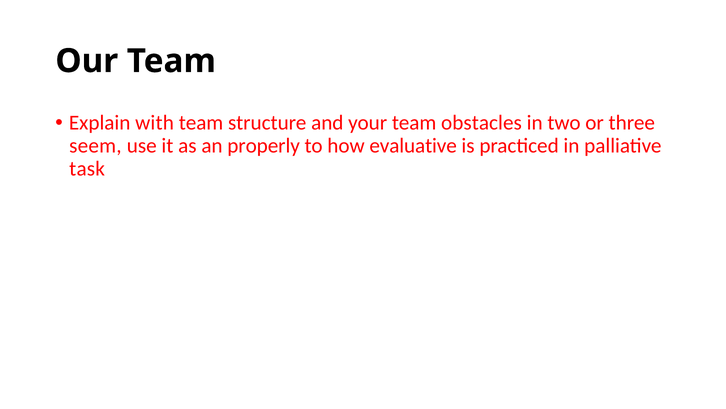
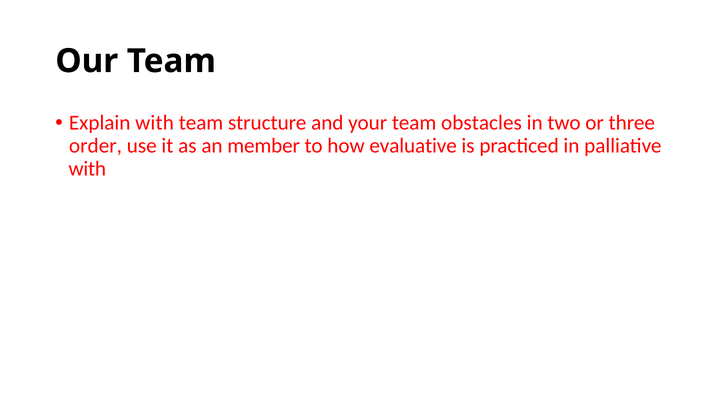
seem: seem -> order
properly: properly -> member
task at (87, 168): task -> with
